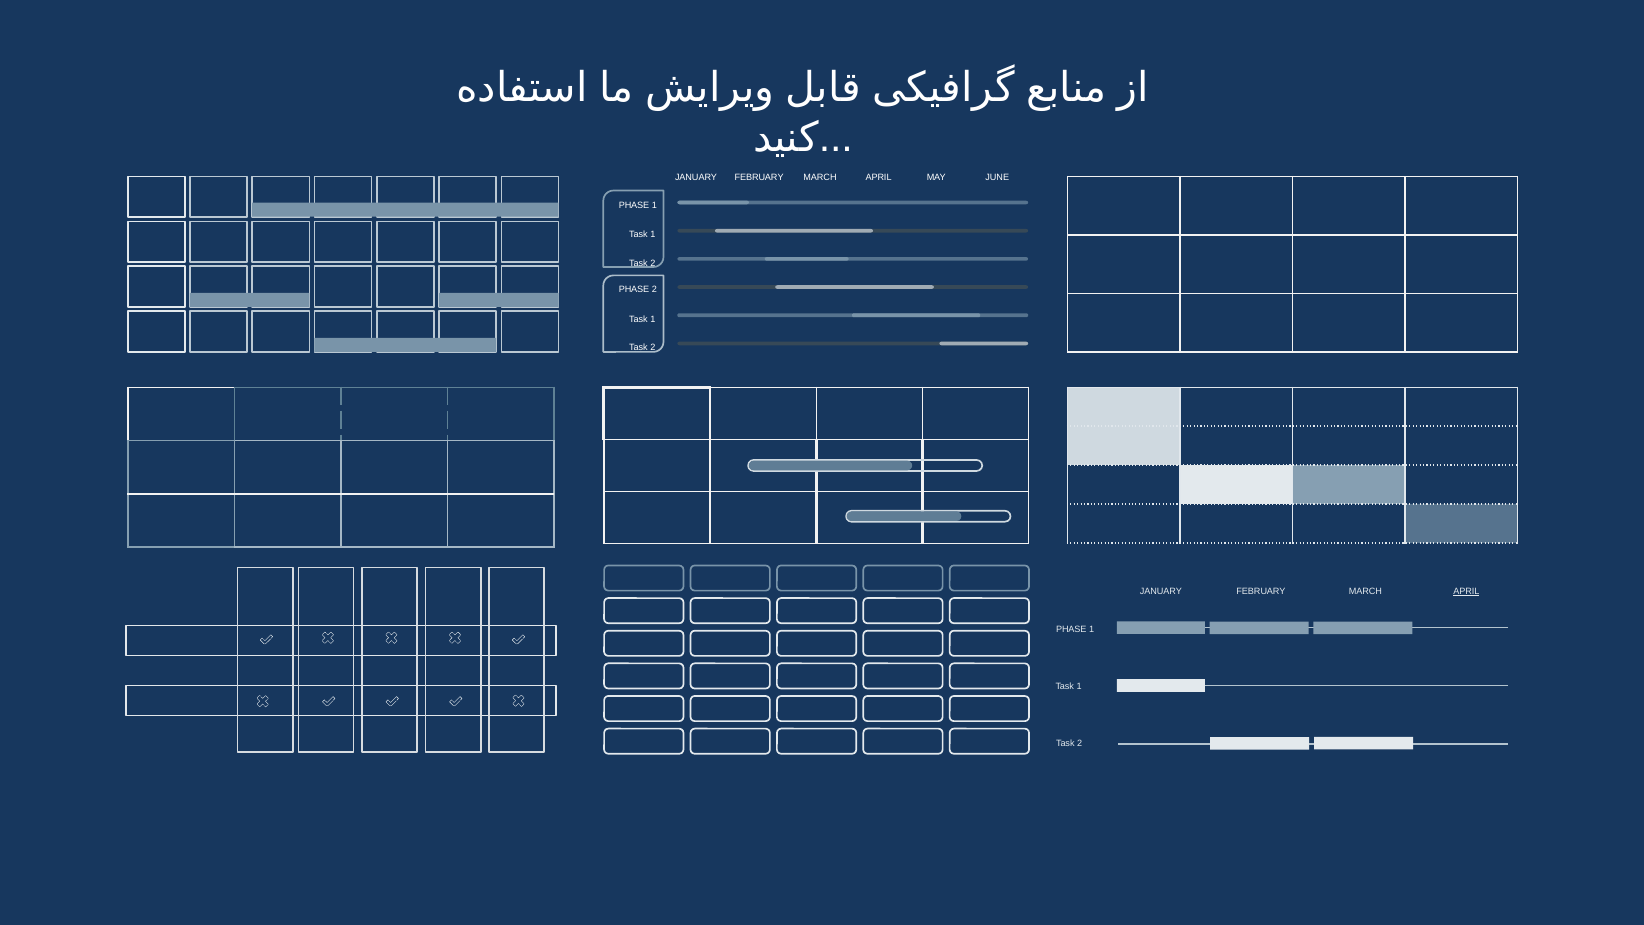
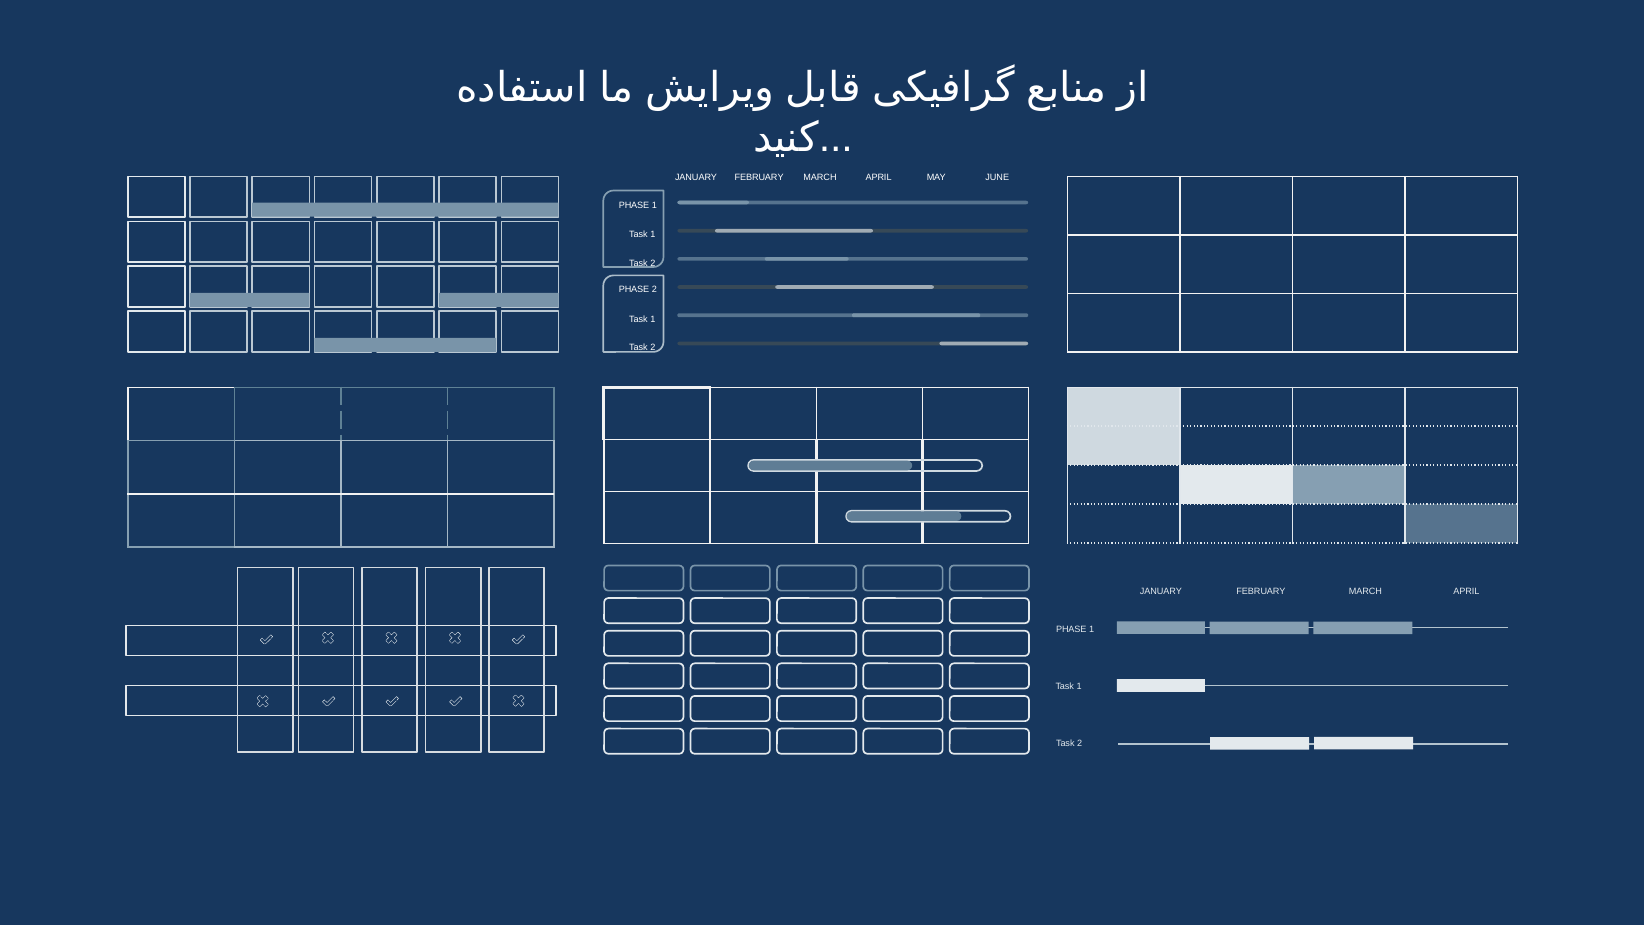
APRIL at (1466, 591) underline: present -> none
